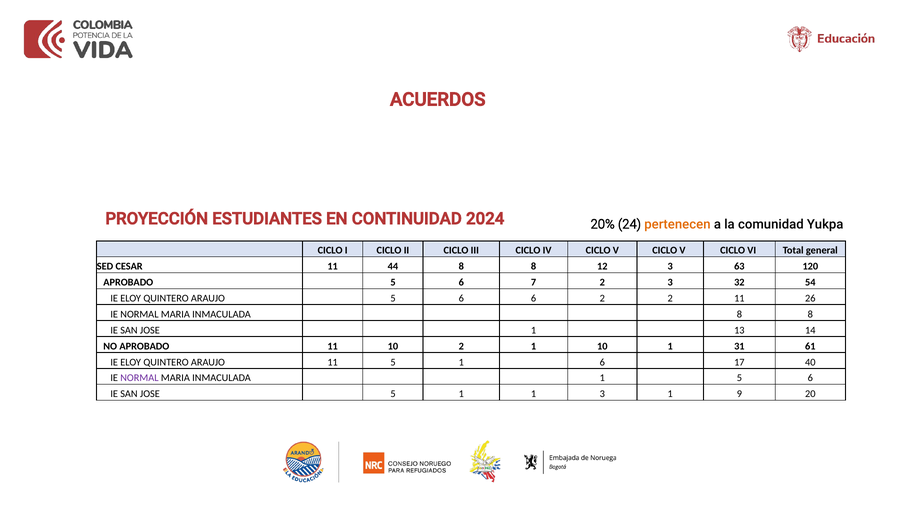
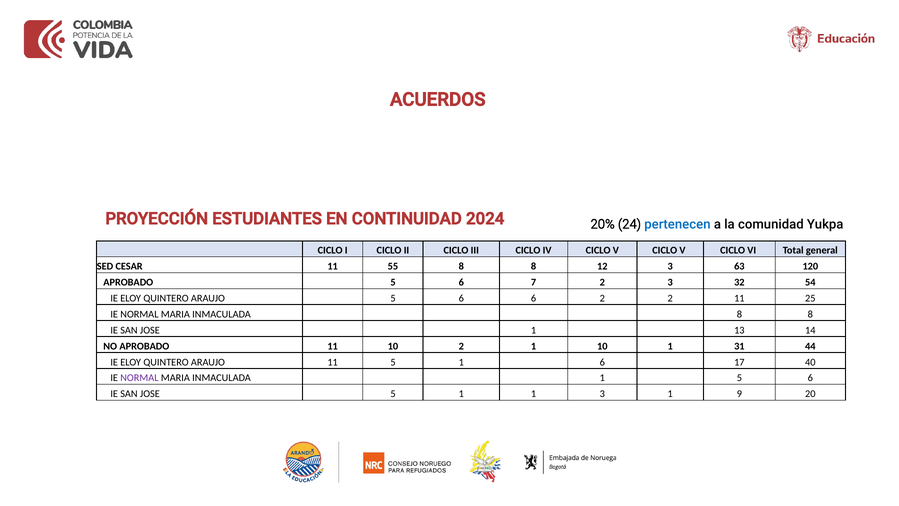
pertenecen colour: orange -> blue
44: 44 -> 55
26: 26 -> 25
61: 61 -> 44
